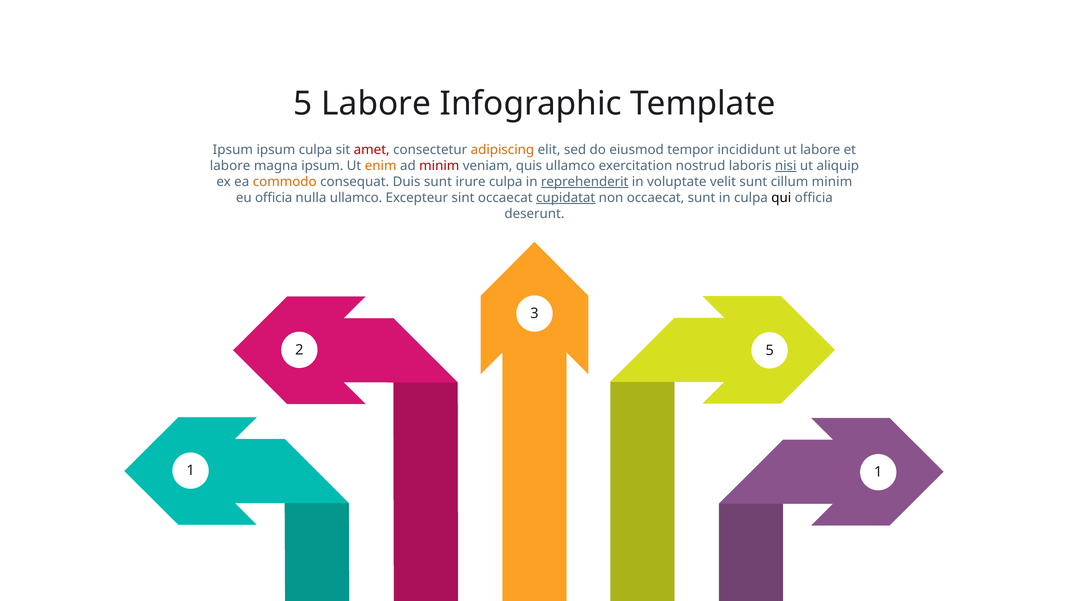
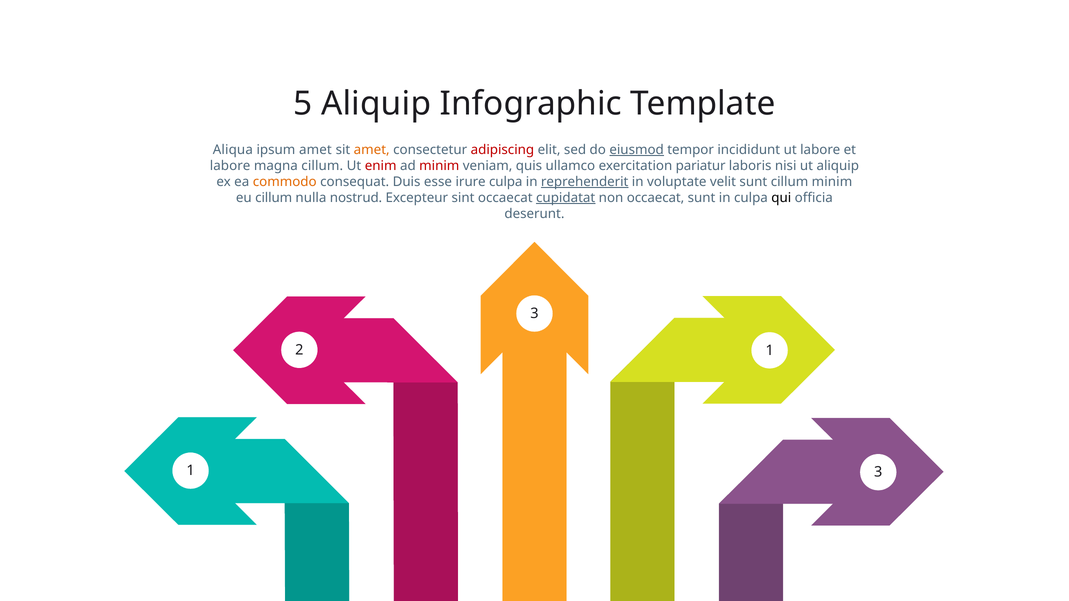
5 Labore: Labore -> Aliquip
Ipsum at (233, 150): Ipsum -> Aliqua
ipsum culpa: culpa -> amet
amet at (372, 150) colour: red -> orange
adipiscing colour: orange -> red
eiusmod underline: none -> present
magna ipsum: ipsum -> cillum
enim colour: orange -> red
nostrud: nostrud -> pariatur
nisi underline: present -> none
Duis sunt: sunt -> esse
eu officia: officia -> cillum
nulla ullamco: ullamco -> nostrud
2 5: 5 -> 1
1 at (878, 472): 1 -> 3
